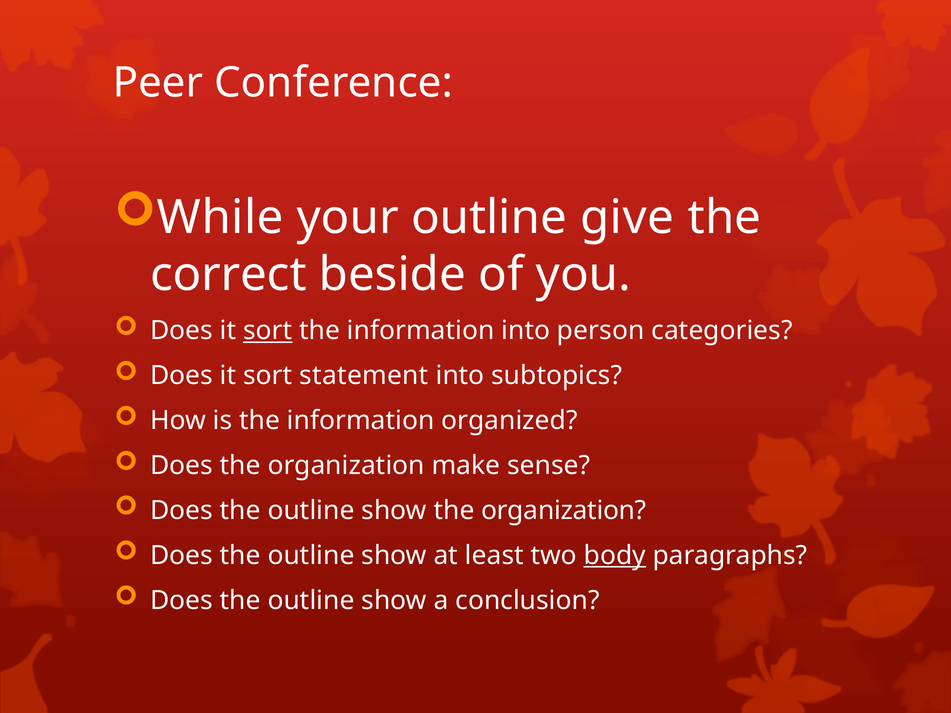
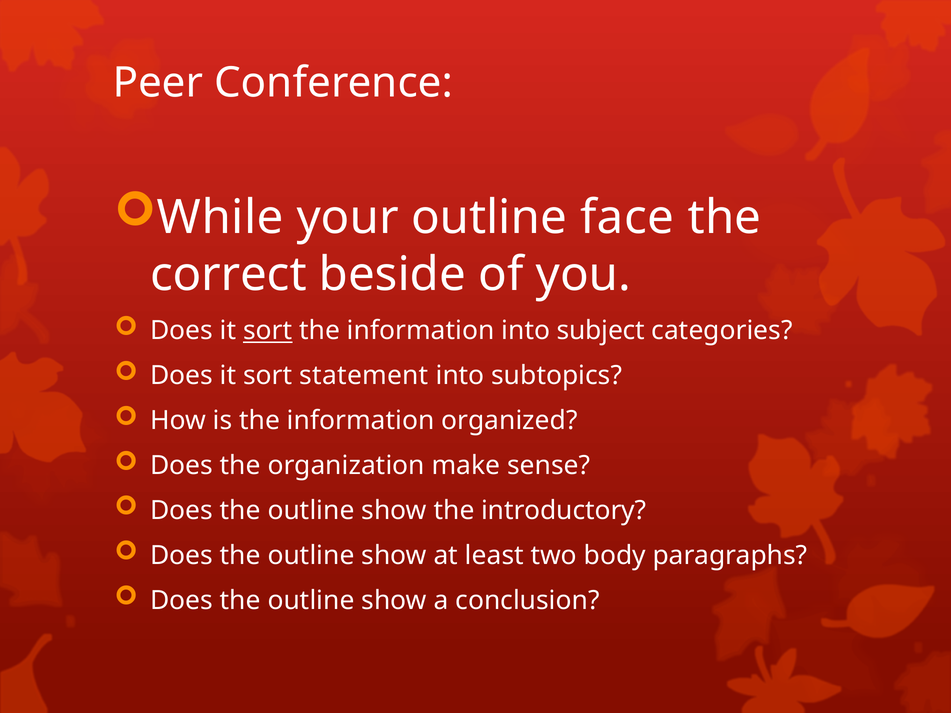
give: give -> face
person: person -> subject
show the organization: organization -> introductory
body underline: present -> none
